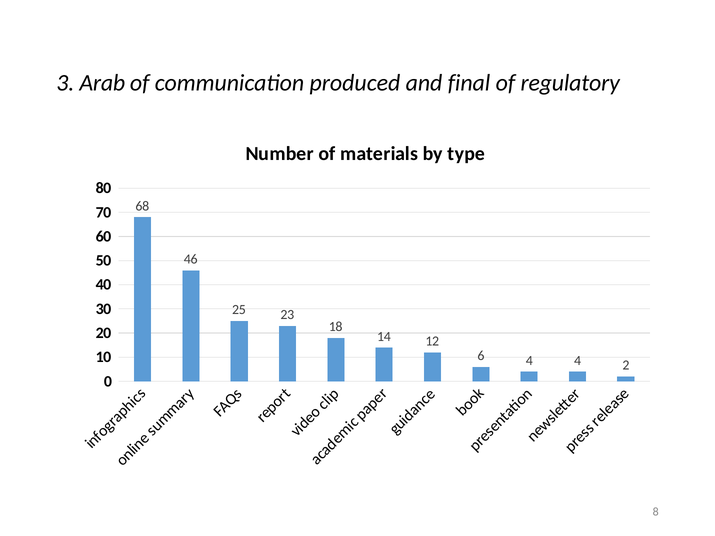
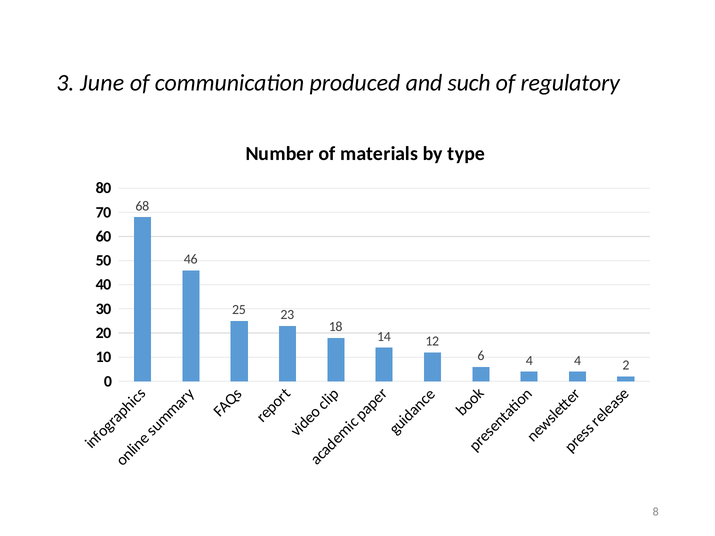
Arab: Arab -> June
final: final -> such
